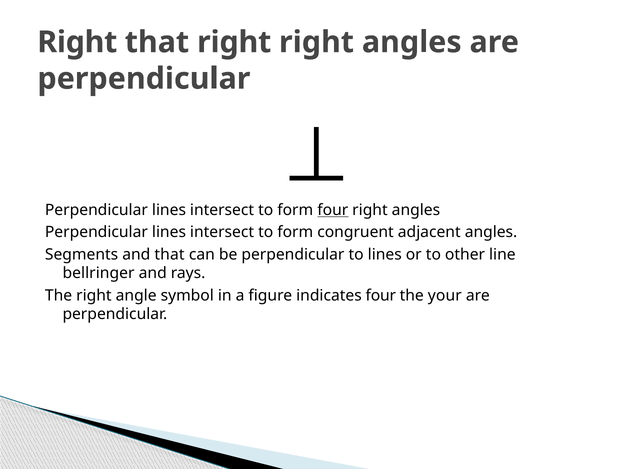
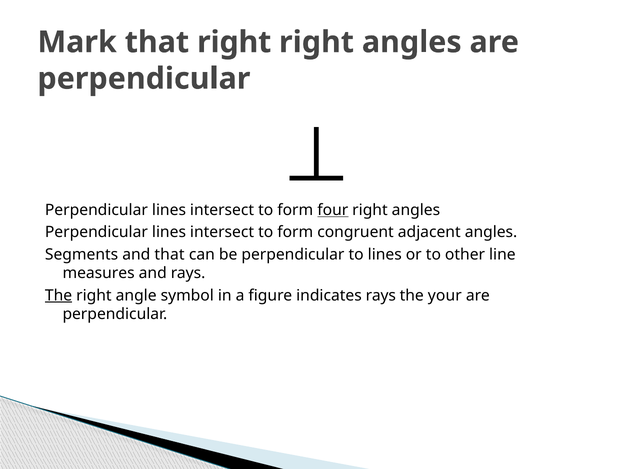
Right at (77, 42): Right -> Mark
bellringer: bellringer -> measures
The at (59, 296) underline: none -> present
indicates four: four -> rays
